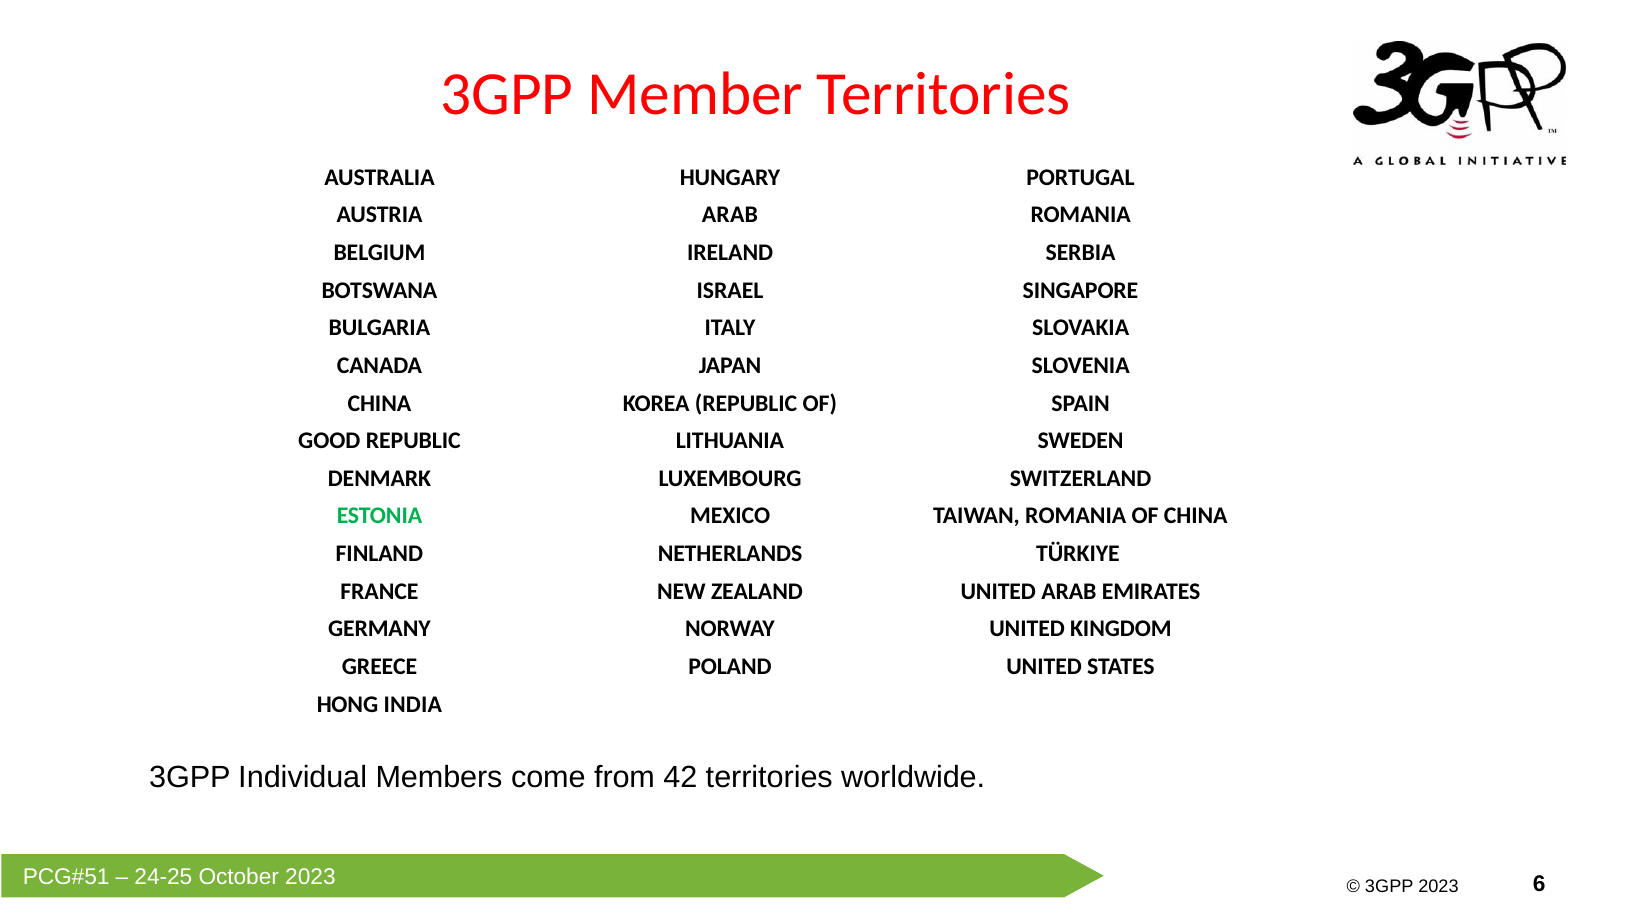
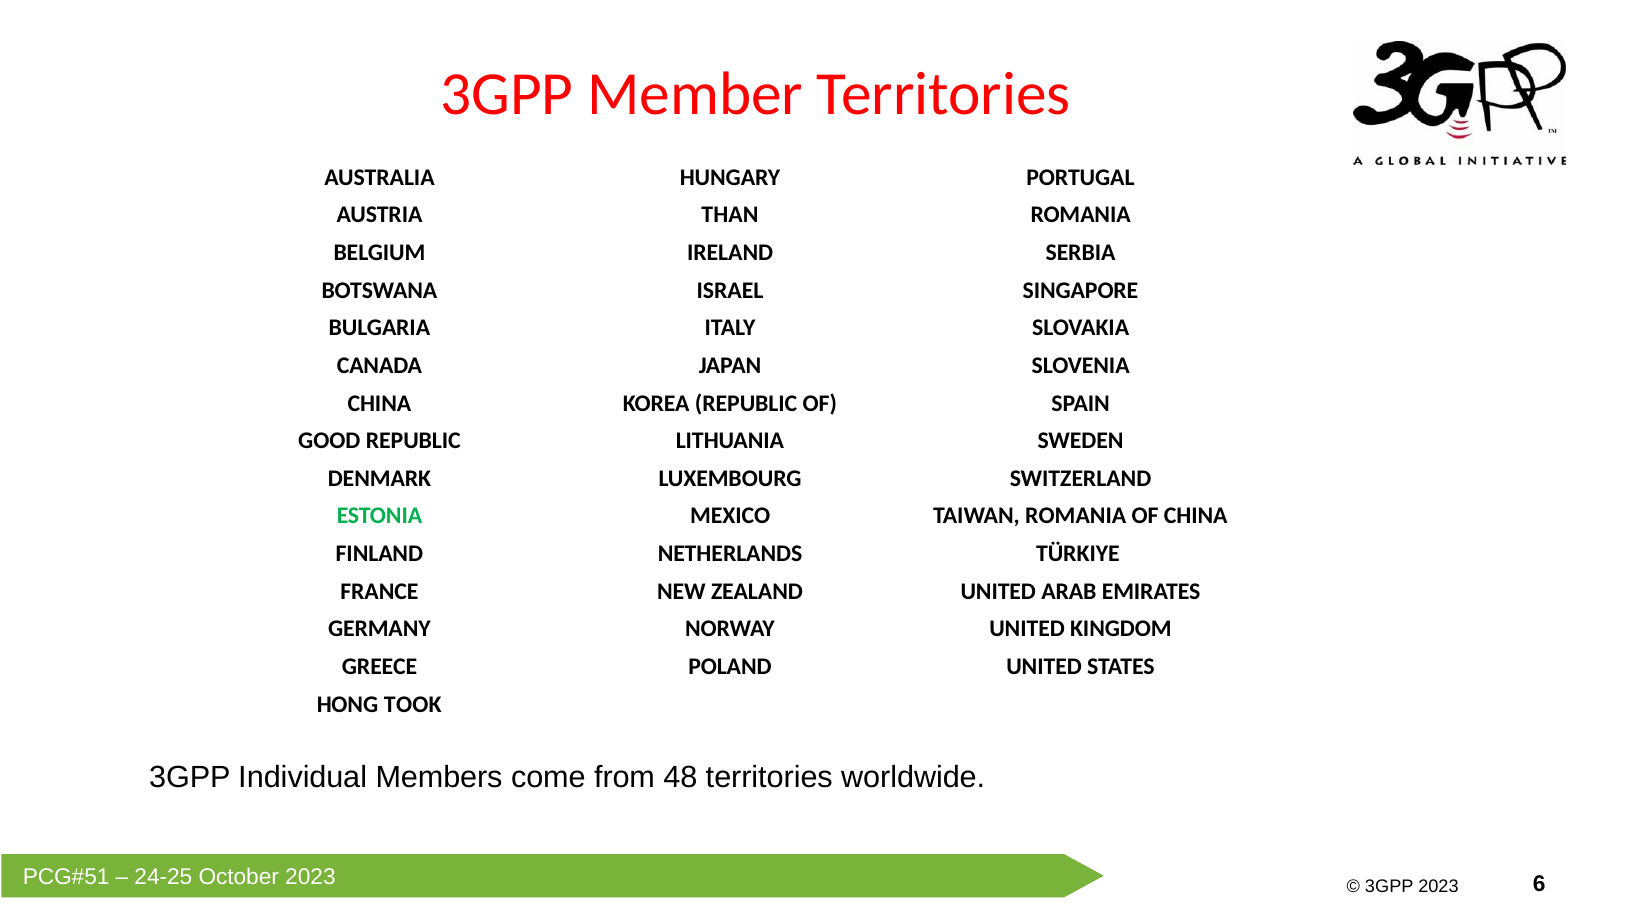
AUSTRIA ARAB: ARAB -> THAN
INDIA: INDIA -> TOOK
42: 42 -> 48
